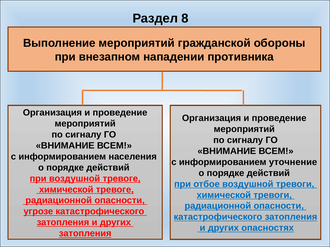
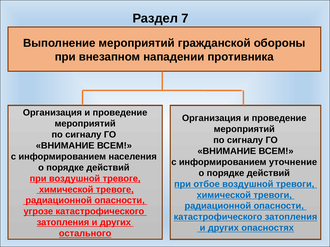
8: 8 -> 7
затопления at (85, 234): затопления -> остального
